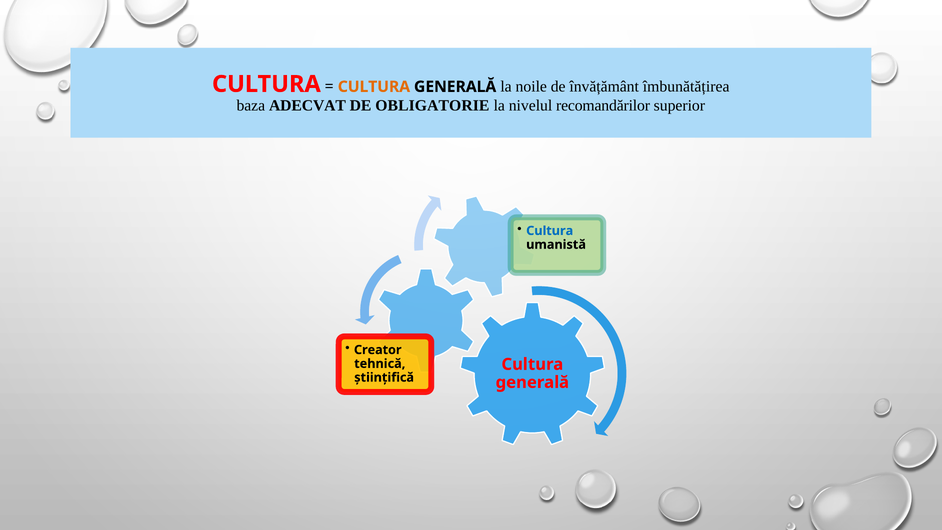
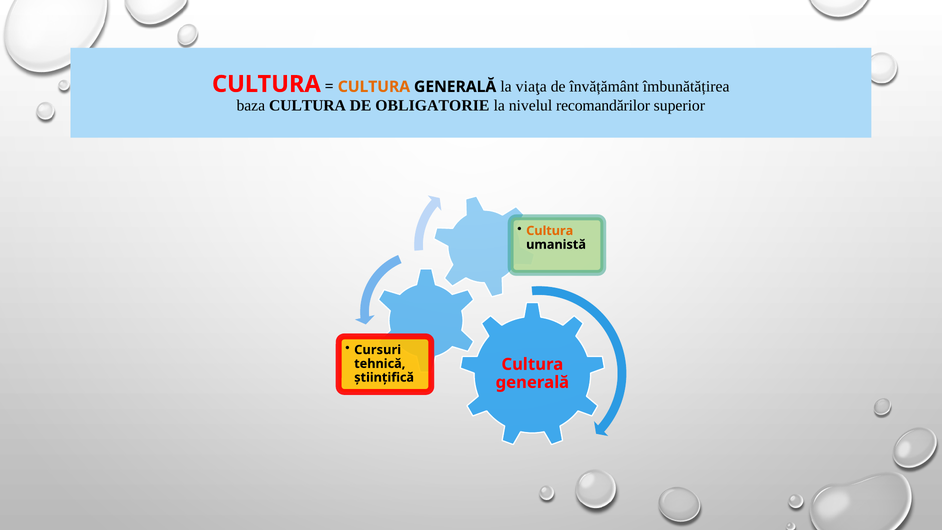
noile: noile -> viaţa
ADECVAT at (307, 105): ADECVAT -> CULTURA
Cultura at (550, 231) colour: blue -> orange
Creator: Creator -> Cursuri
